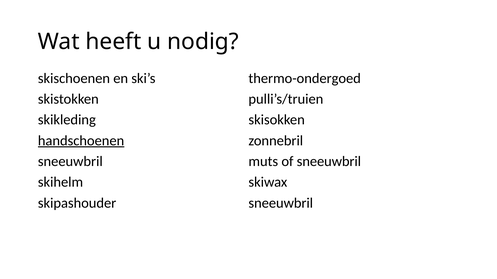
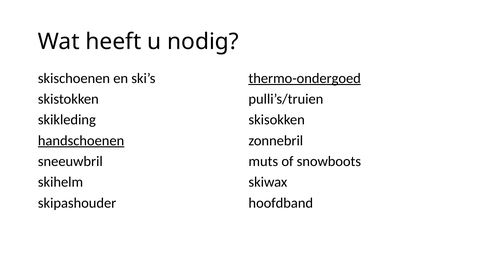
thermo-ondergoed underline: none -> present
of sneeuwbril: sneeuwbril -> snowboots
sneeuwbril at (281, 203): sneeuwbril -> hoofdband
